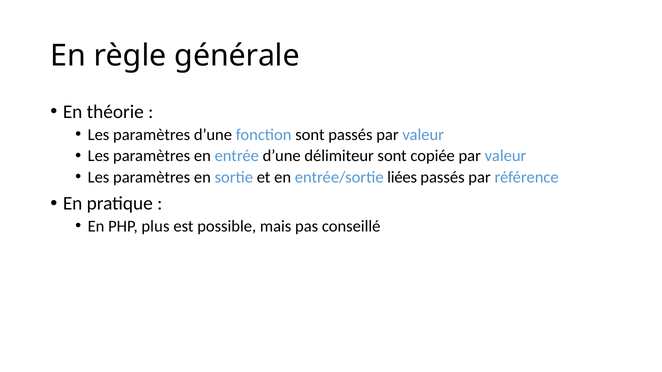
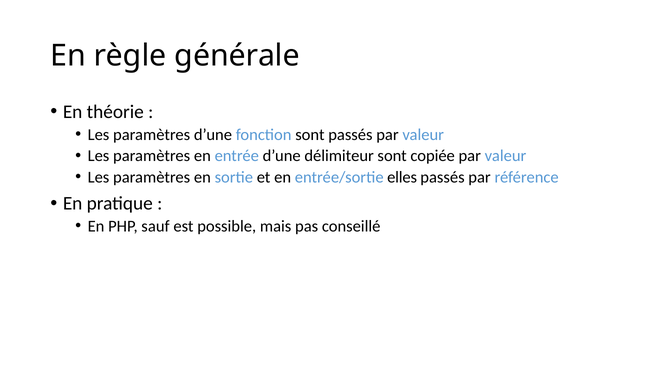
liées: liées -> elles
plus: plus -> sauf
